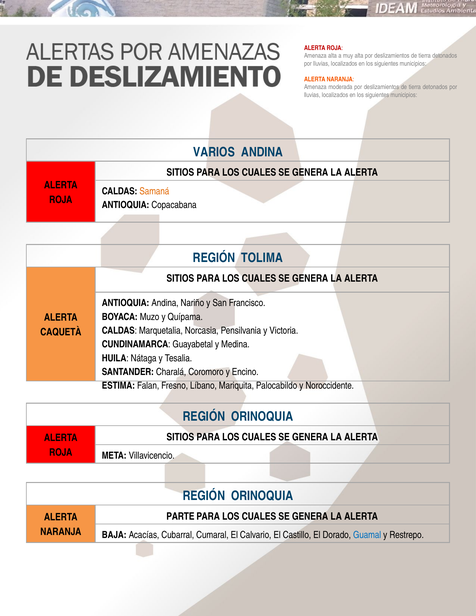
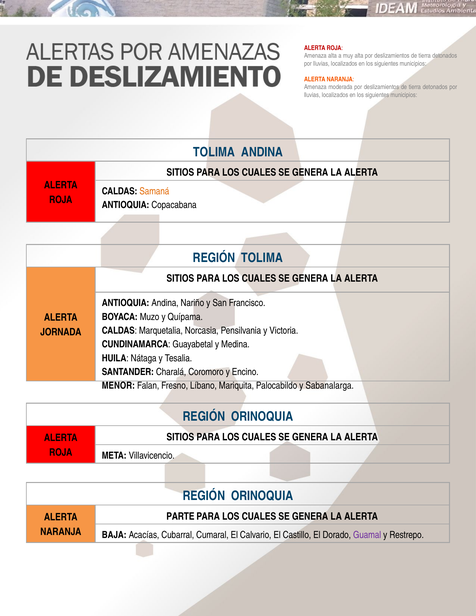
VARIOS at (214, 152): VARIOS -> TOLIMA
CAQUETÀ: CAQUETÀ -> JORNADA
ESTIMA: ESTIMA -> MENOR
Noroccidente: Noroccidente -> Sabanalarga
Guamal colour: blue -> purple
